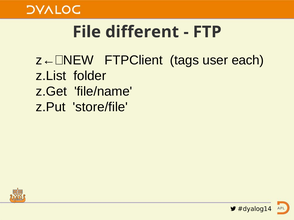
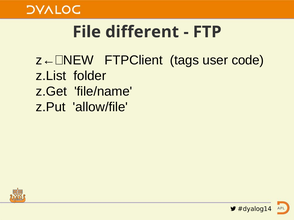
each: each -> code
store/file: store/file -> allow/file
